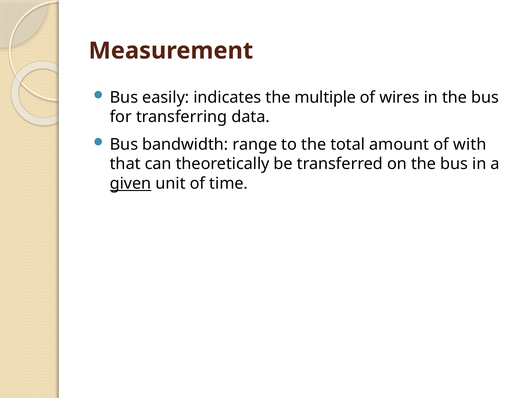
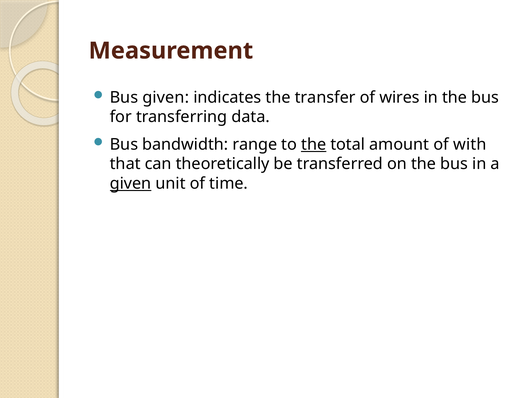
Bus easily: easily -> given
multiple: multiple -> transfer
the at (314, 145) underline: none -> present
